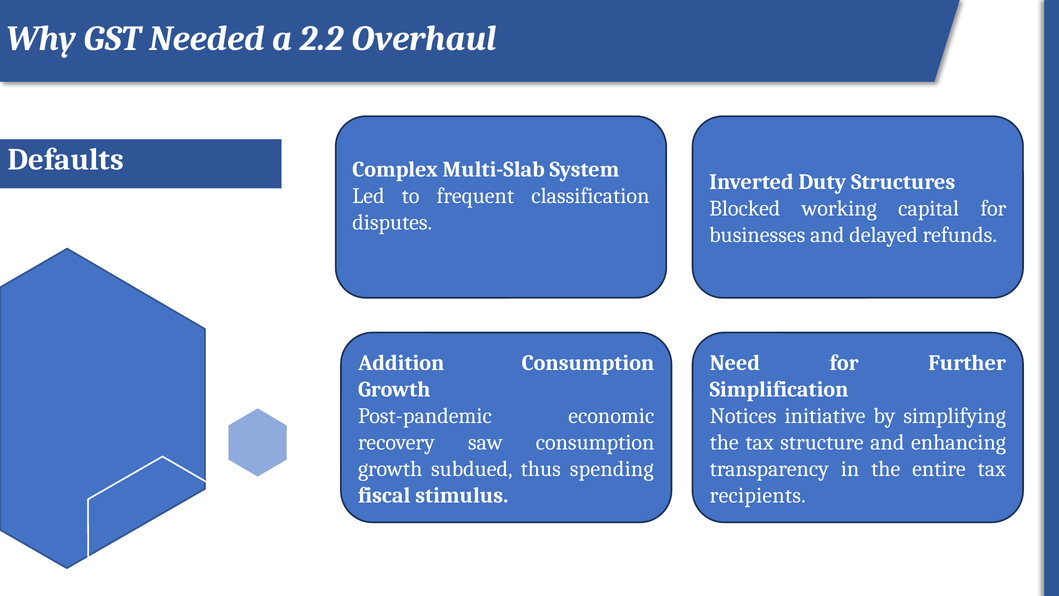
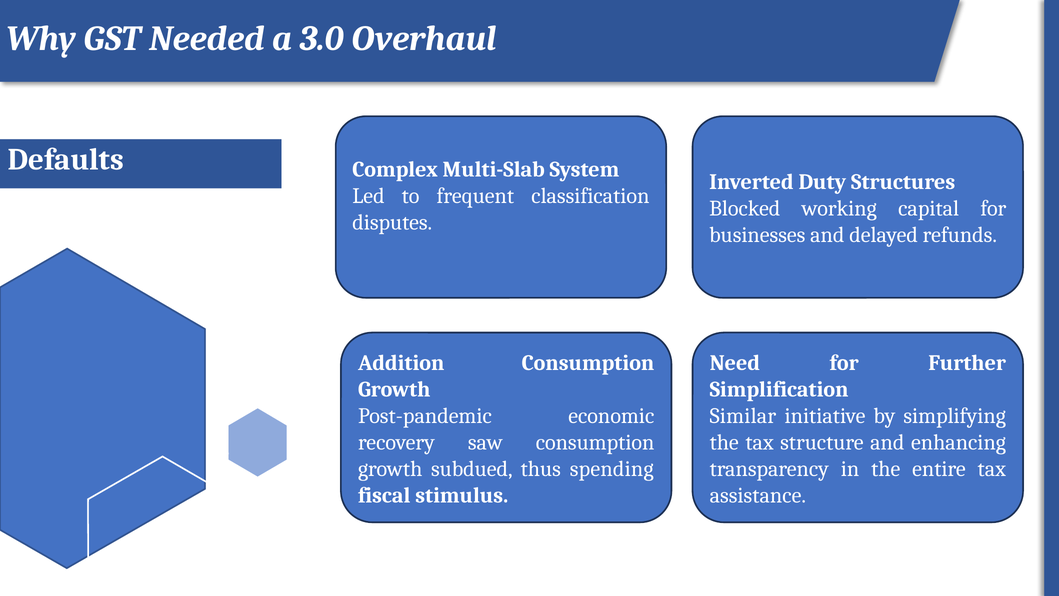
2.2: 2.2 -> 3.0
Notices: Notices -> Similar
recipients: recipients -> assistance
